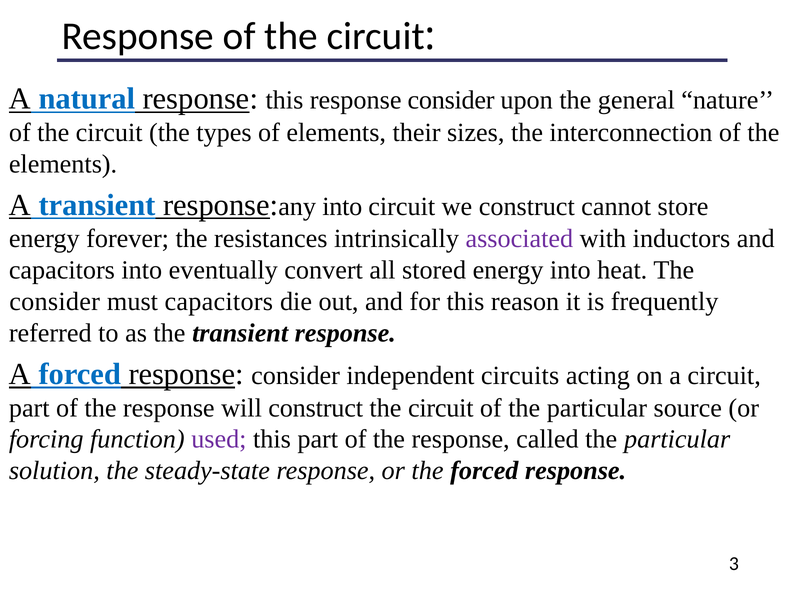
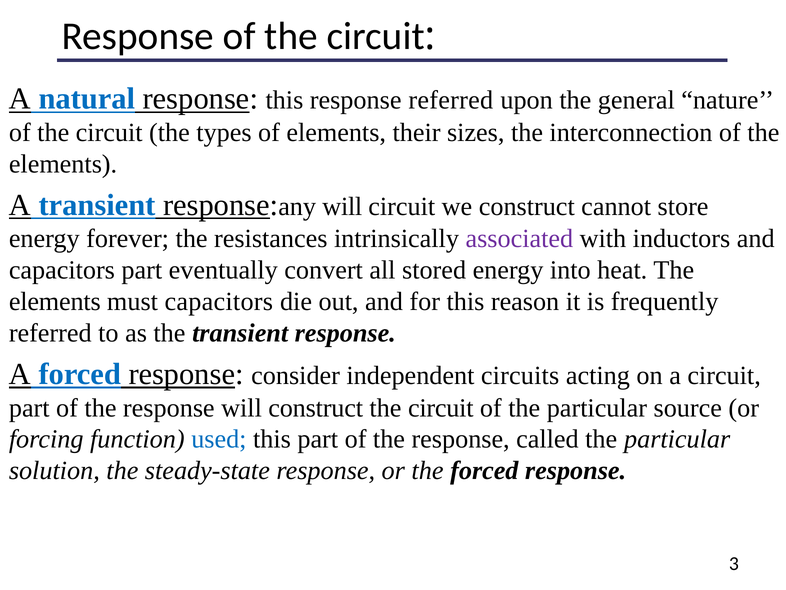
this response consider: consider -> referred
into at (342, 206): into -> will
capacitors into: into -> part
consider at (55, 301): consider -> elements
used colour: purple -> blue
